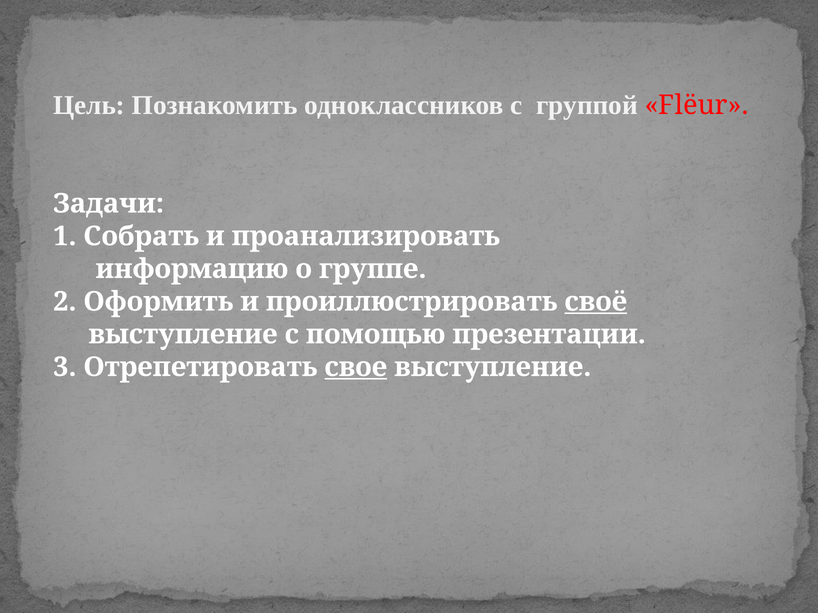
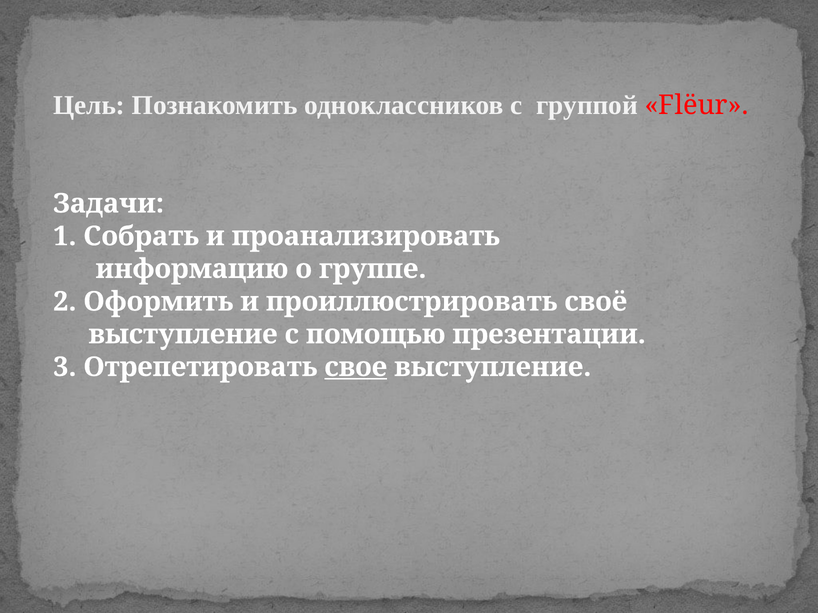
своё underline: present -> none
